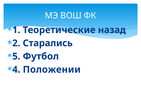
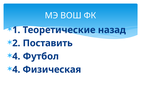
Старались: Старались -> Поставить
5 at (16, 56): 5 -> 4
Положении: Положении -> Физическая
